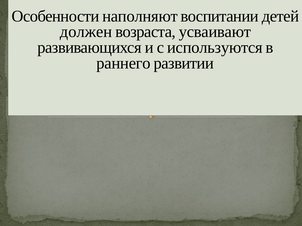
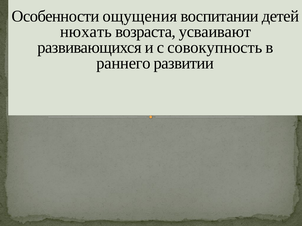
наполняют: наполняют -> ощущения
должен: должен -> нюхать
используются: используются -> совокупность
